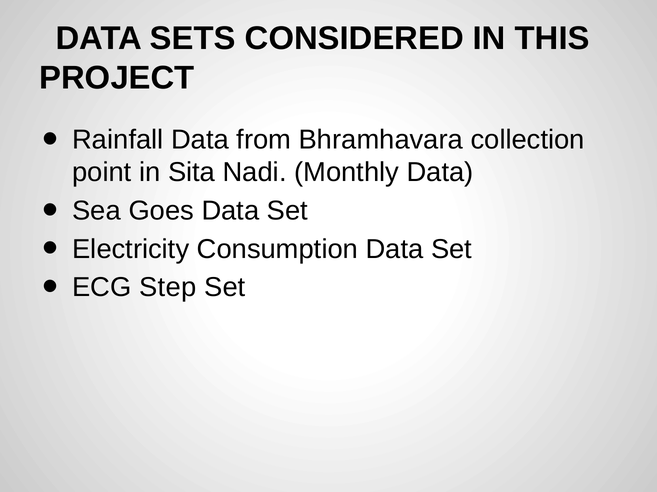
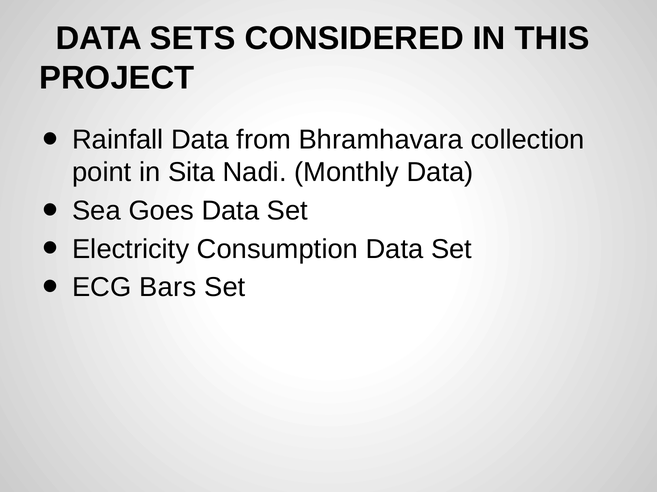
Step: Step -> Bars
